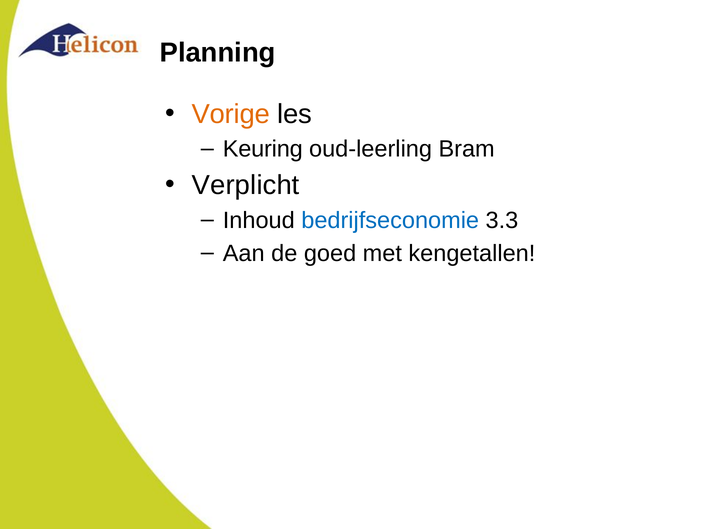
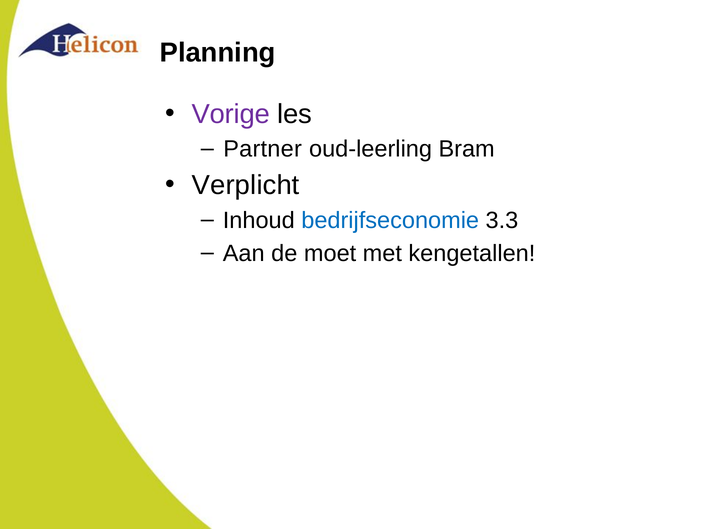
Vorige colour: orange -> purple
Keuring: Keuring -> Partner
goed: goed -> moet
